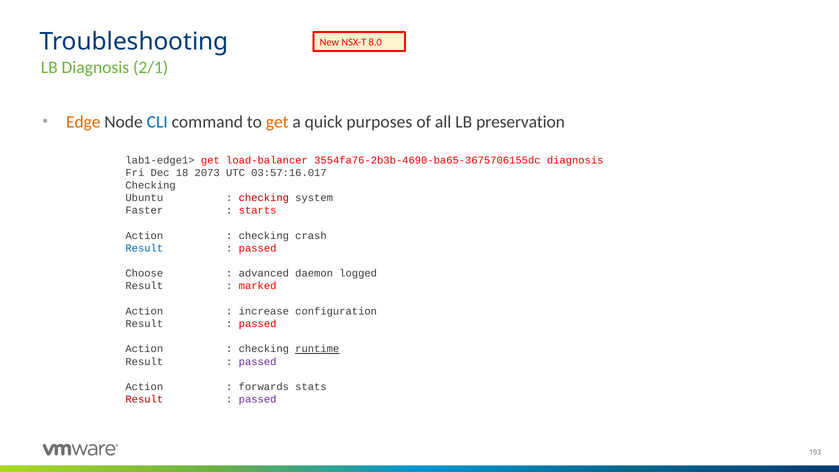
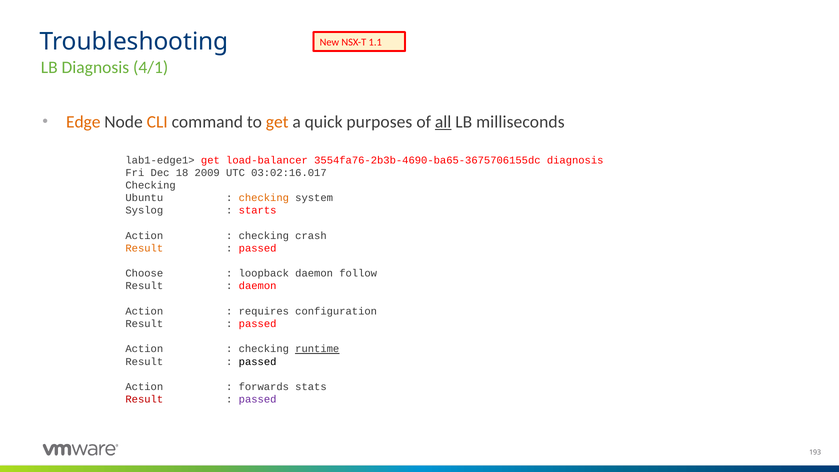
8.0: 8.0 -> 1.1
2/1: 2/1 -> 4/1
CLI colour: blue -> orange
all underline: none -> present
preservation: preservation -> milliseconds
2073: 2073 -> 2009
03:57:16.017: 03:57:16.017 -> 03:02:16.017
checking at (264, 198) colour: red -> orange
Faster: Faster -> Syslog
Result at (144, 248) colour: blue -> orange
advanced: advanced -> loopback
logged: logged -> follow
marked at (258, 286): marked -> daemon
increase: increase -> requires
passed at (258, 362) colour: purple -> black
